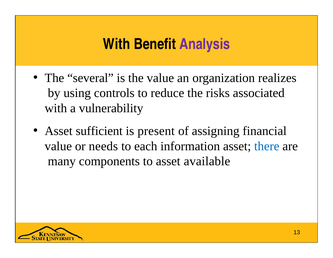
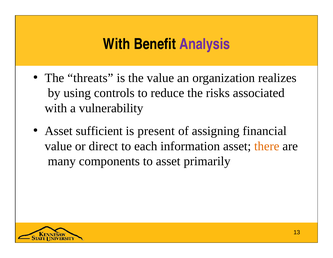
several: several -> threats
needs: needs -> direct
there colour: blue -> orange
available: available -> primarily
